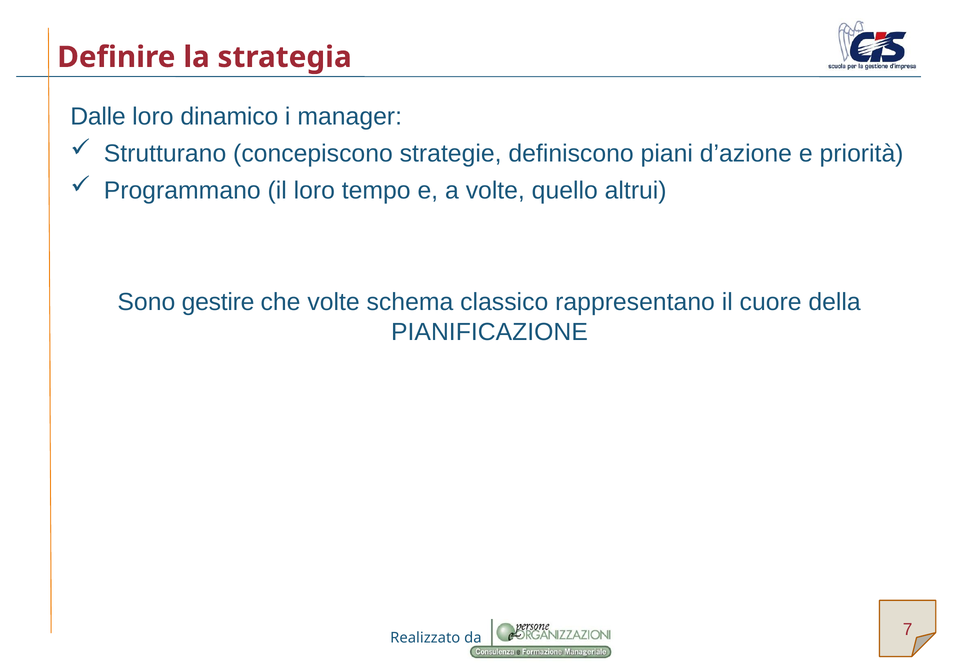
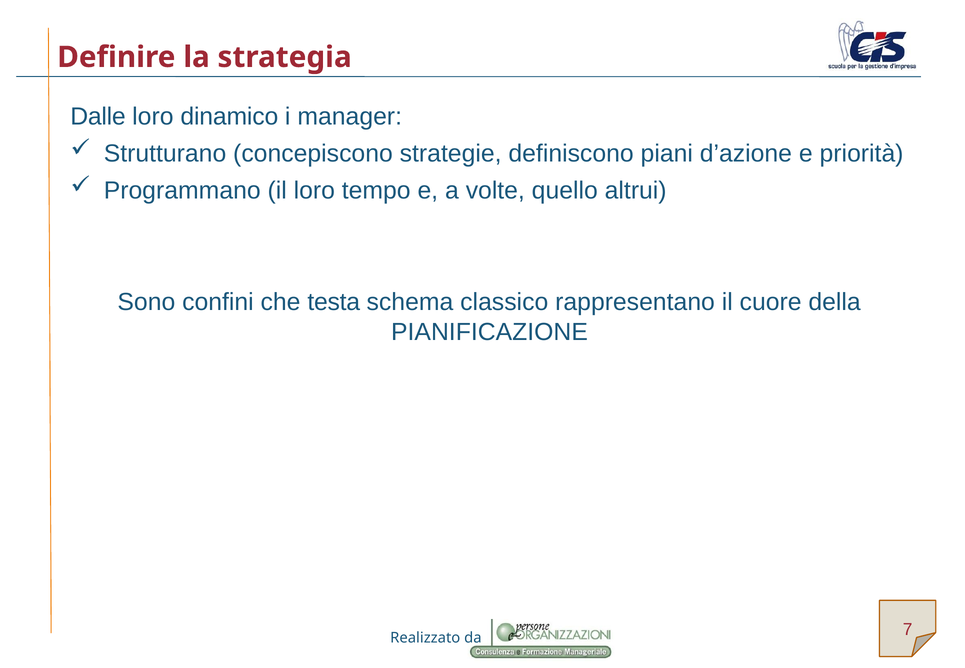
gestire: gestire -> confini
che volte: volte -> testa
